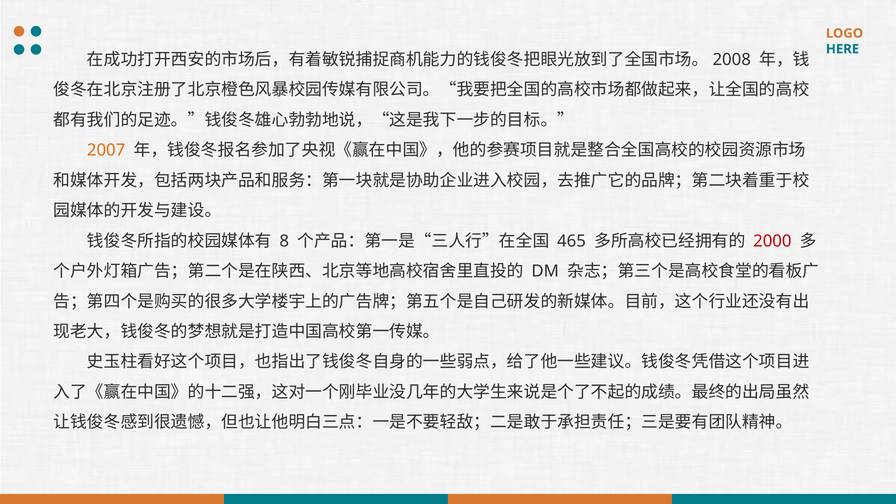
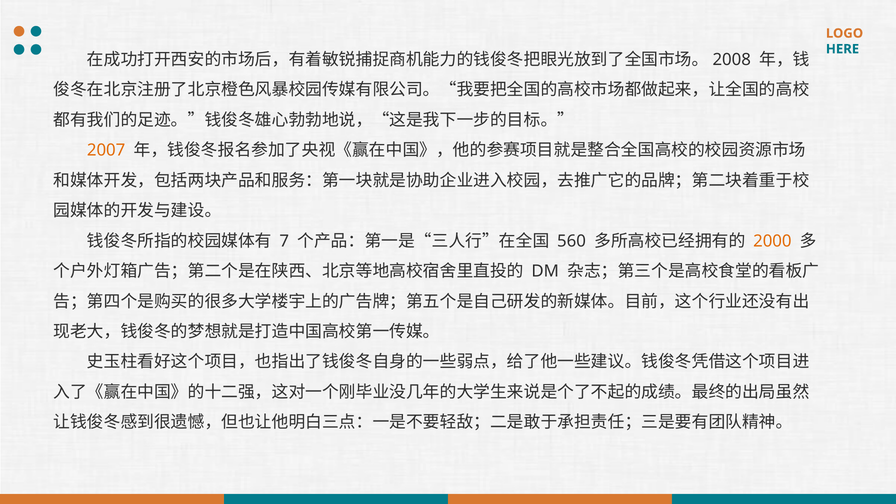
8: 8 -> 7
465: 465 -> 560
2000 colour: red -> orange
